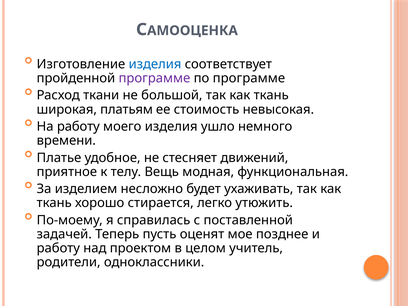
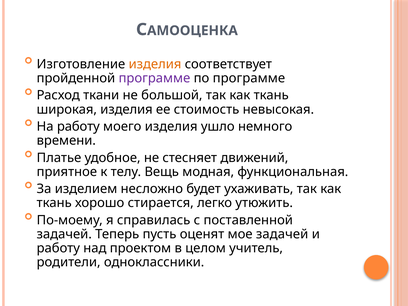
изделия at (155, 64) colour: blue -> orange
широкая платьям: платьям -> изделия
мое позднее: позднее -> задачей
